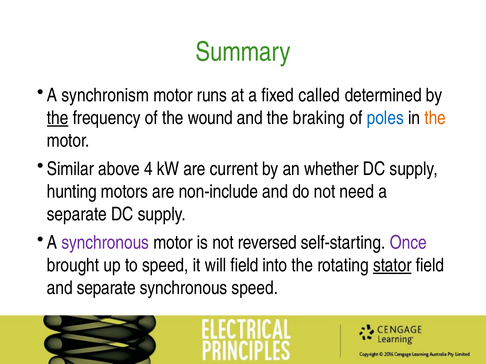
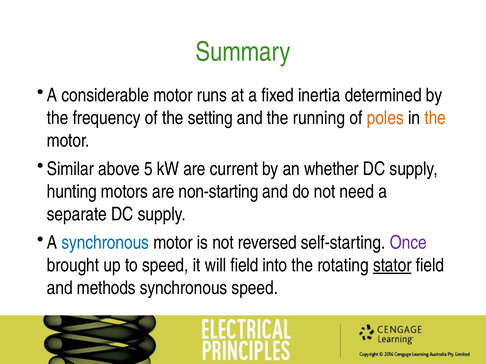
synchronism: synchronism -> considerable
called: called -> inertia
the at (58, 118) underline: present -> none
wound: wound -> setting
braking: braking -> running
poles colour: blue -> orange
4: 4 -> 5
non-include: non-include -> non-starting
synchronous at (105, 243) colour: purple -> blue
and separate: separate -> methods
